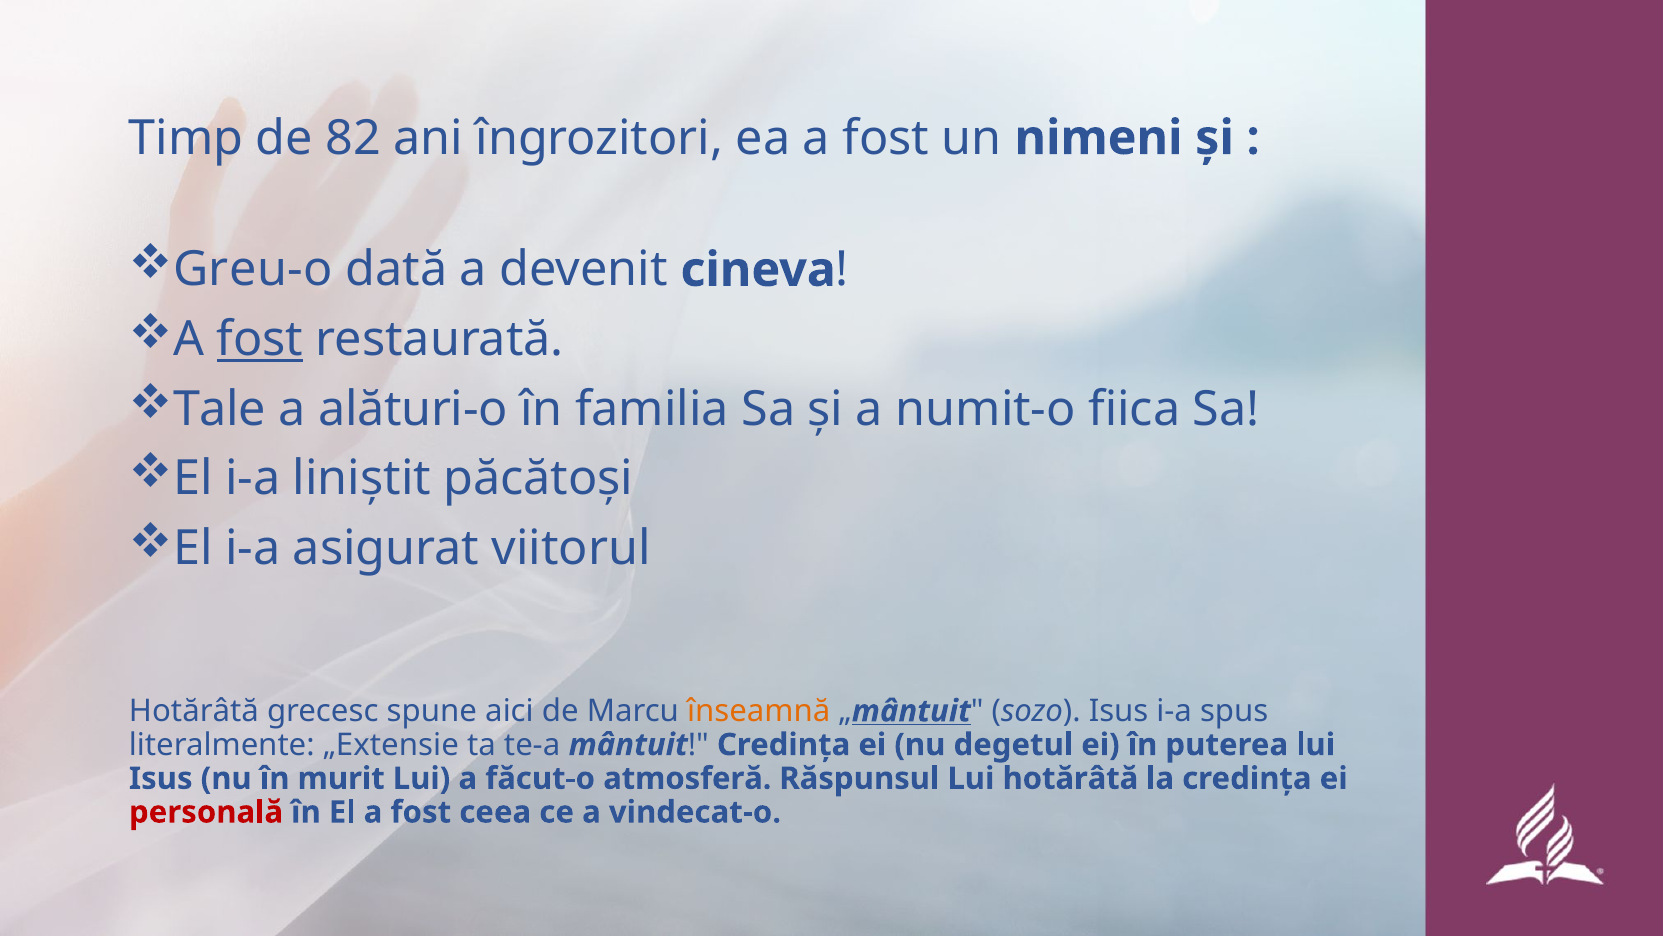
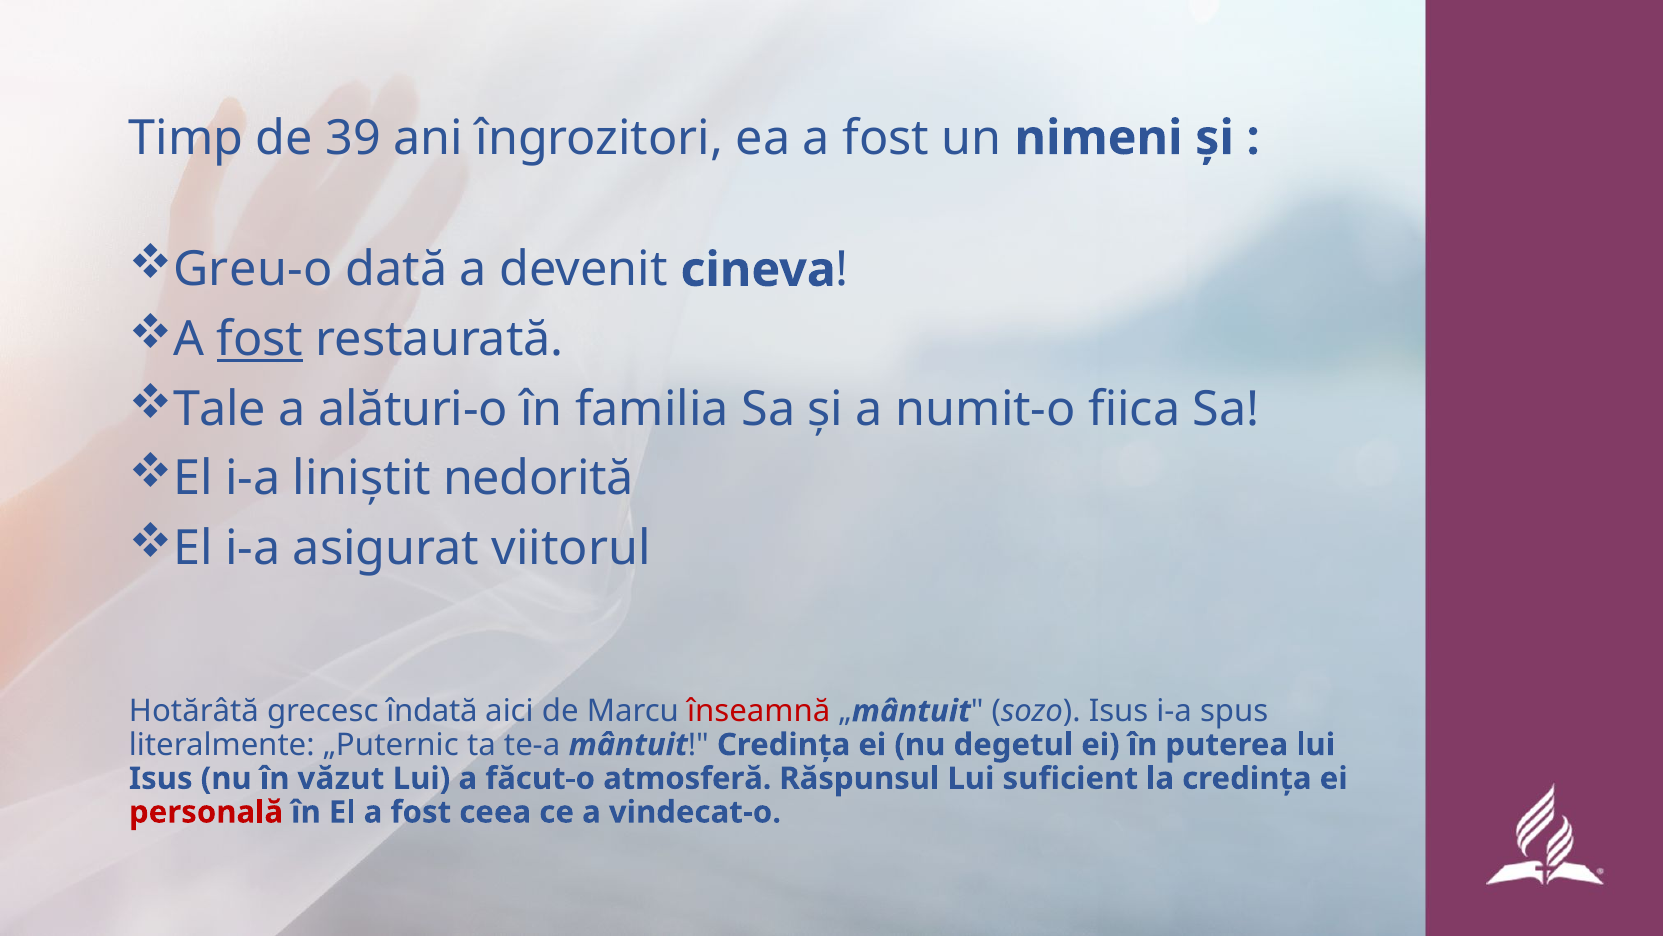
82: 82 -> 39
păcătoși: păcătoși -> nedorită
spune: spune -> îndată
înseamnă colour: orange -> red
mântuit at (911, 711) underline: present -> none
„Extensie: „Extensie -> „Puternic
murit: murit -> văzut
Lui hotărâtă: hotărâtă -> suficient
